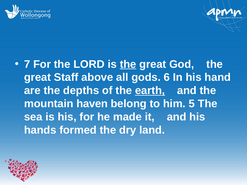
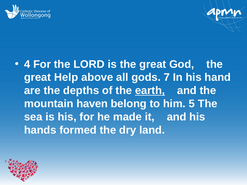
7: 7 -> 4
the at (128, 64) underline: present -> none
Staff: Staff -> Help
6: 6 -> 7
